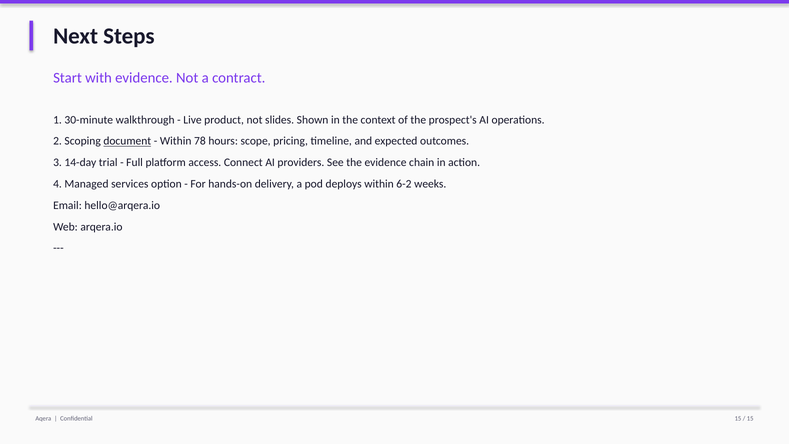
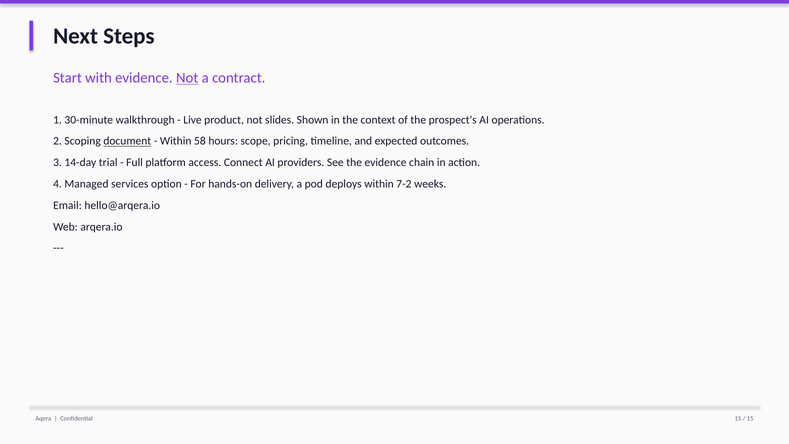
Not at (187, 78) underline: none -> present
78: 78 -> 58
6-2: 6-2 -> 7-2
